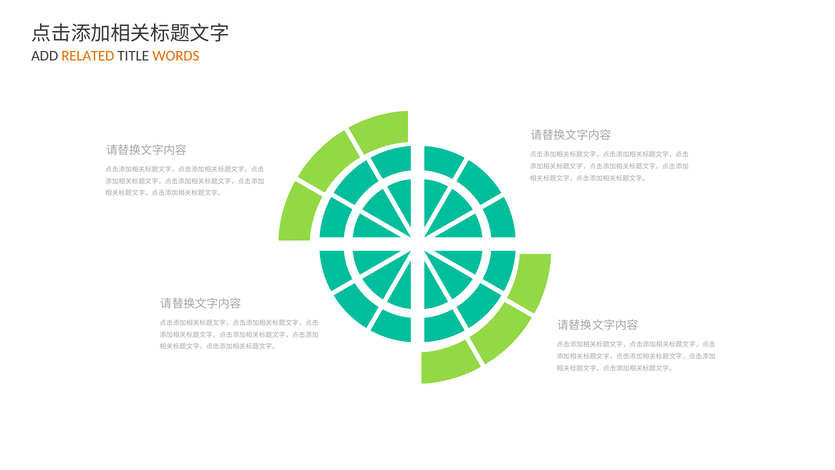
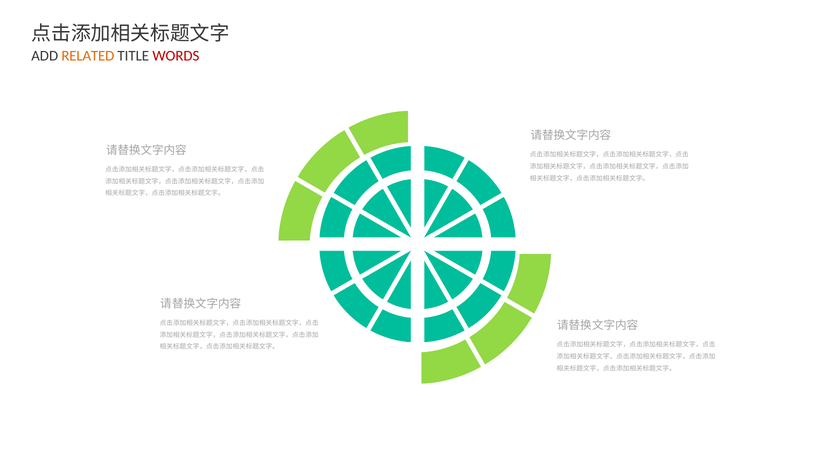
WORDS colour: orange -> red
